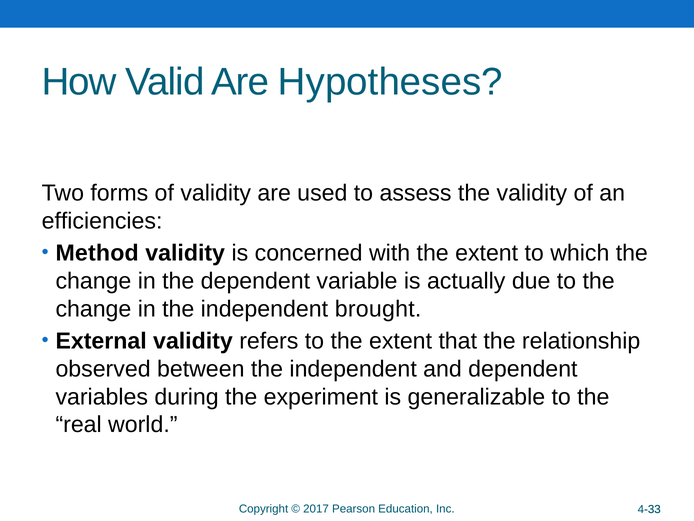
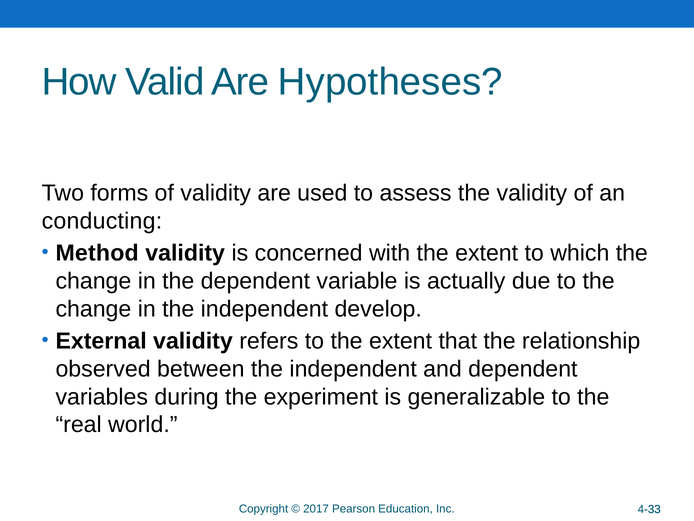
efficiencies: efficiencies -> conducting
brought: brought -> develop
